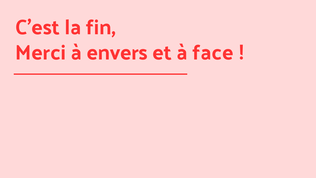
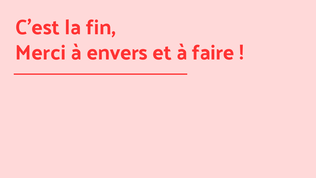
face: face -> faire
